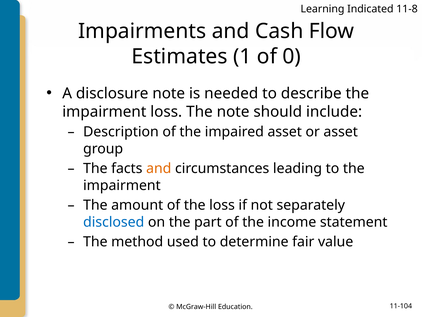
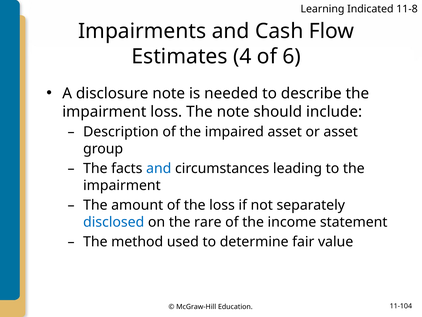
1: 1 -> 4
0: 0 -> 6
and at (159, 168) colour: orange -> blue
part: part -> rare
